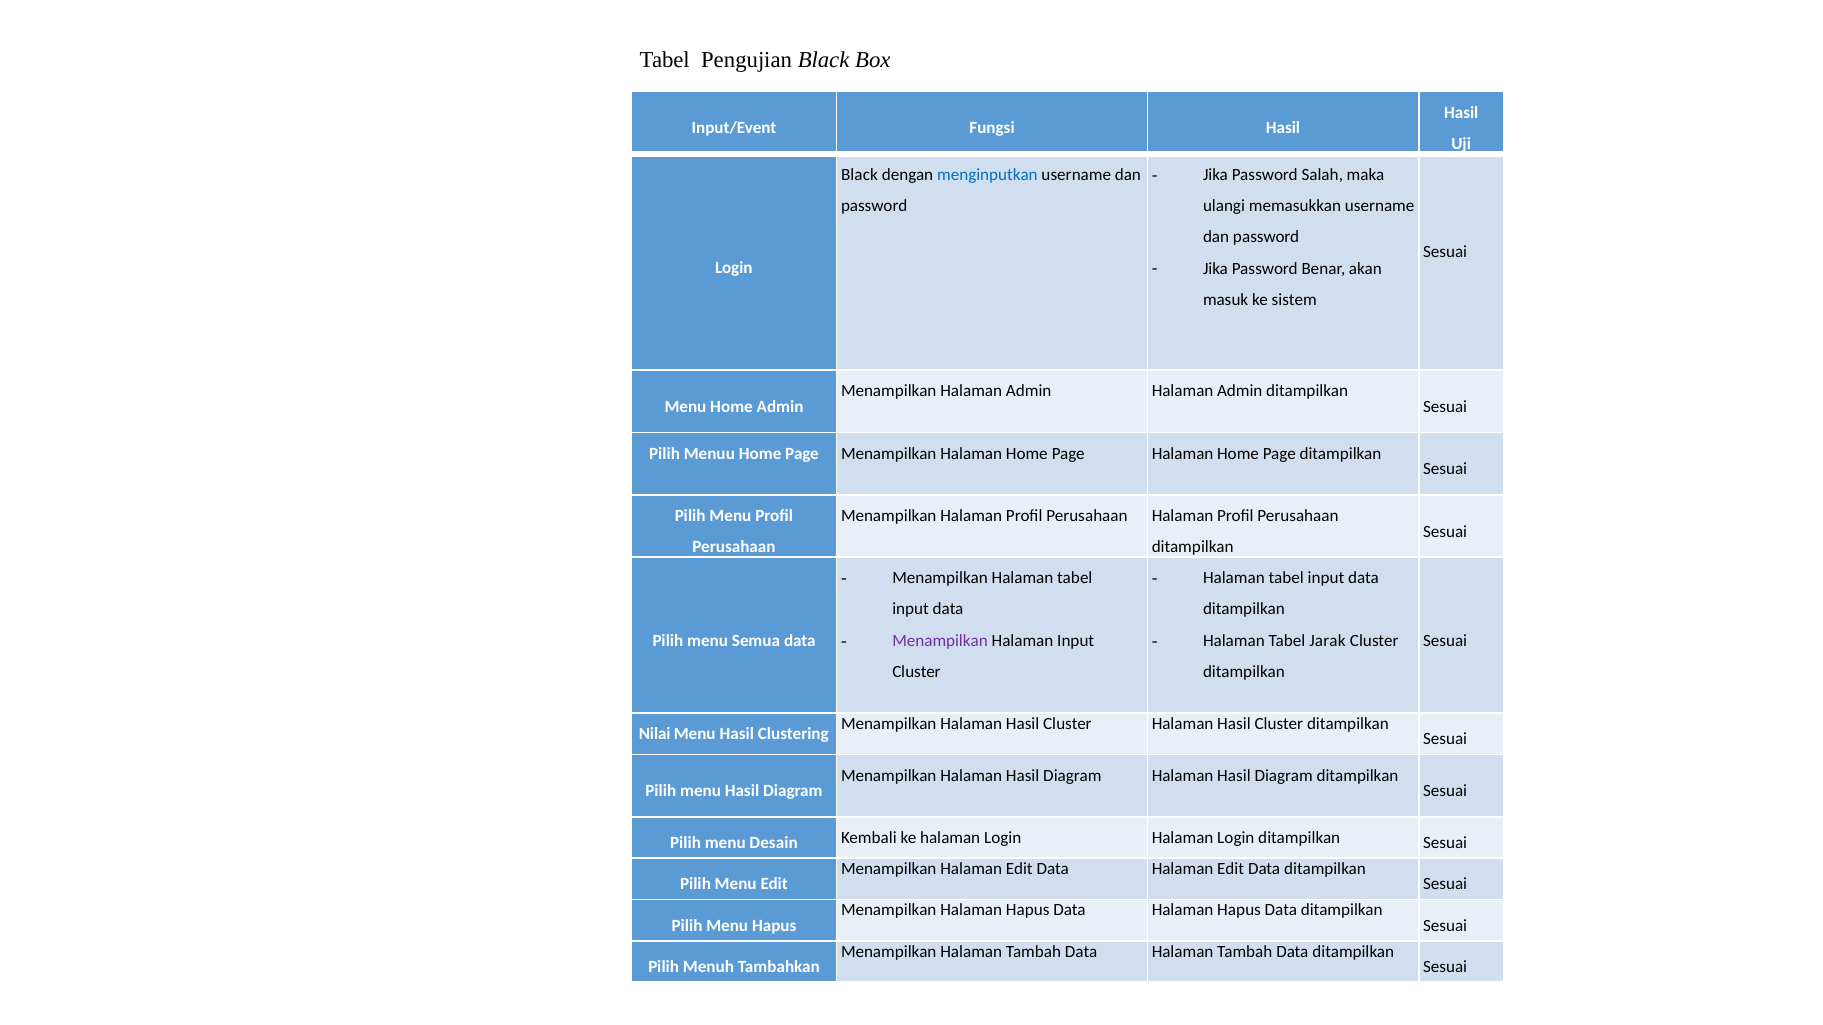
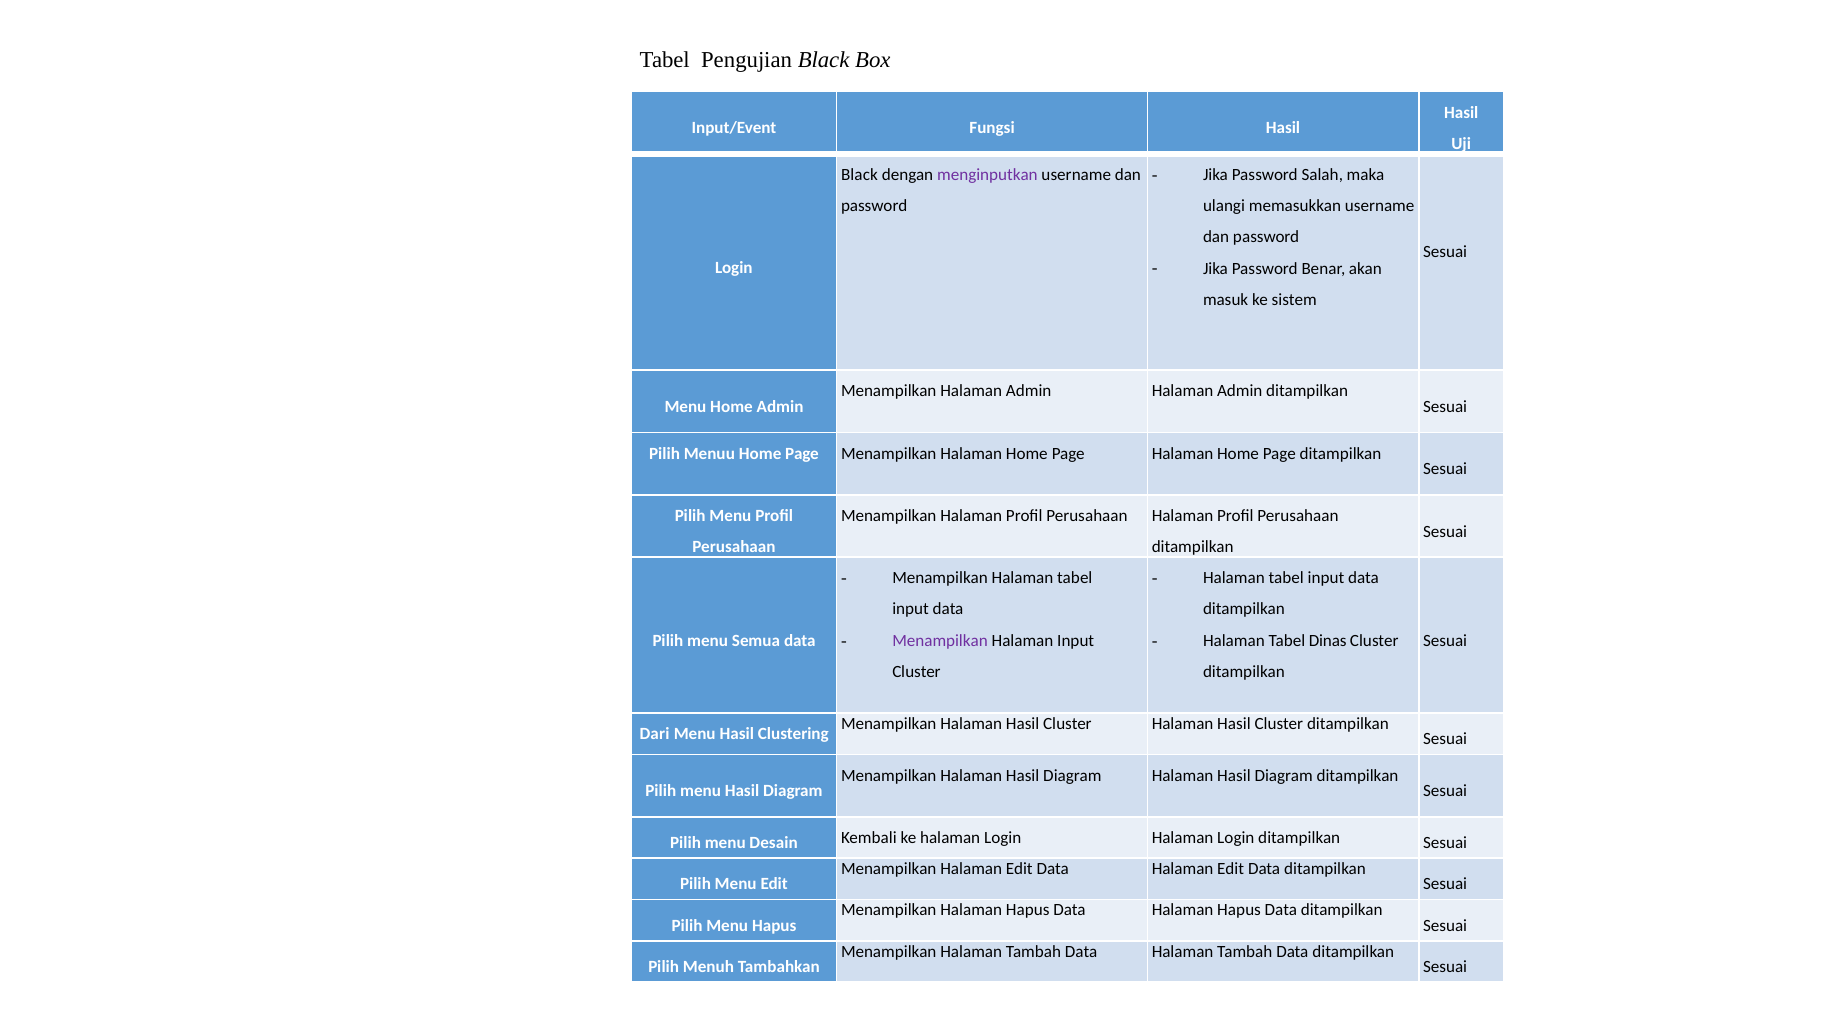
menginputkan colour: blue -> purple
Jarak: Jarak -> Dinas
Nilai: Nilai -> Dari
